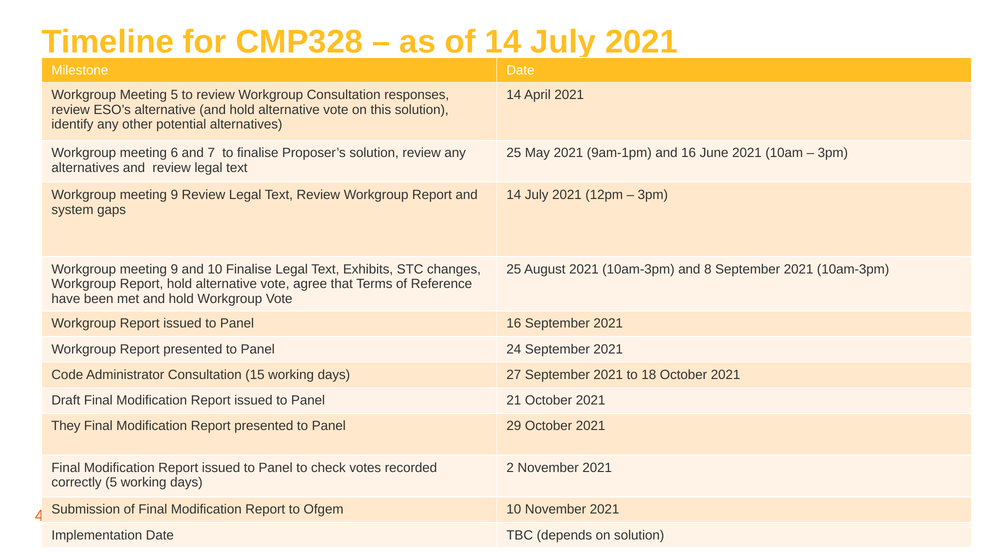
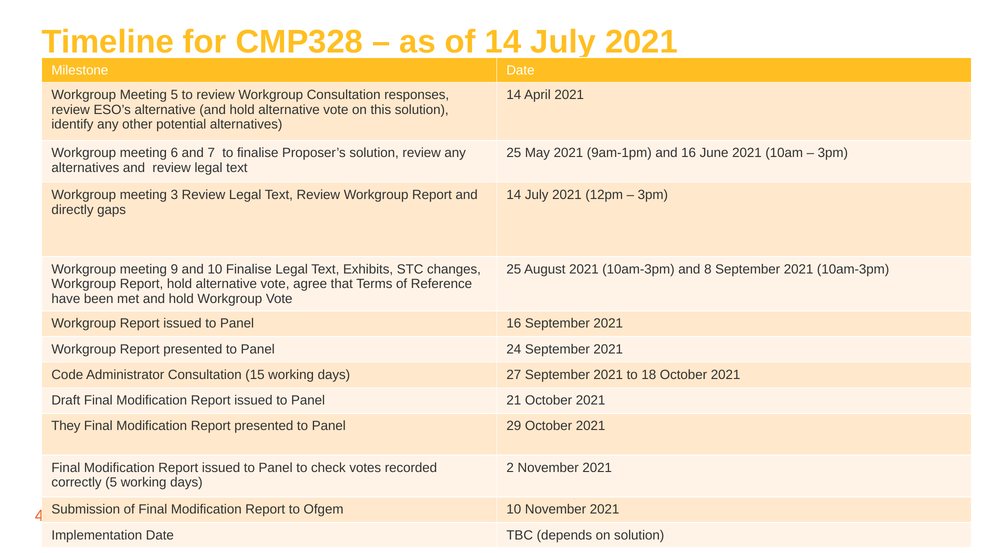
9 at (174, 195): 9 -> 3
system: system -> directly
